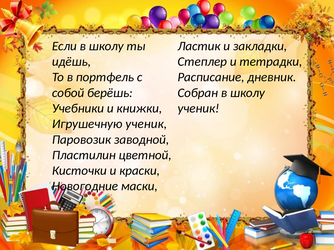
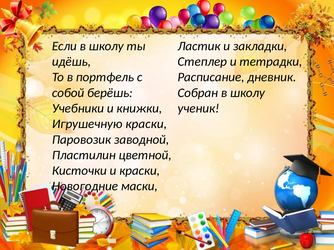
Игрушечную ученик: ученик -> краски
